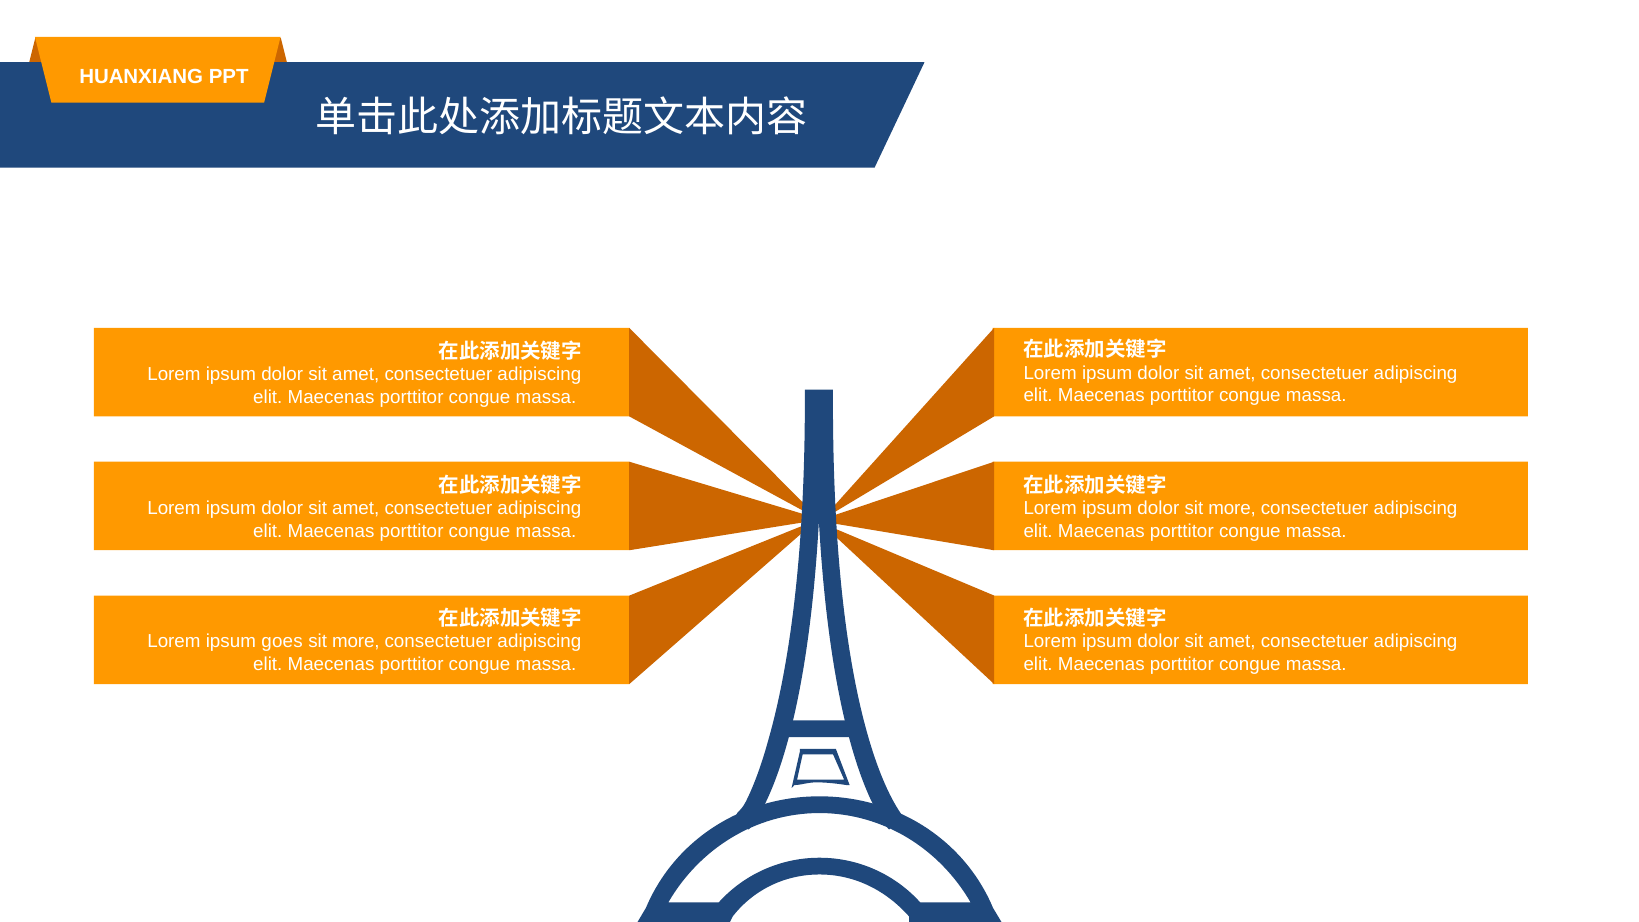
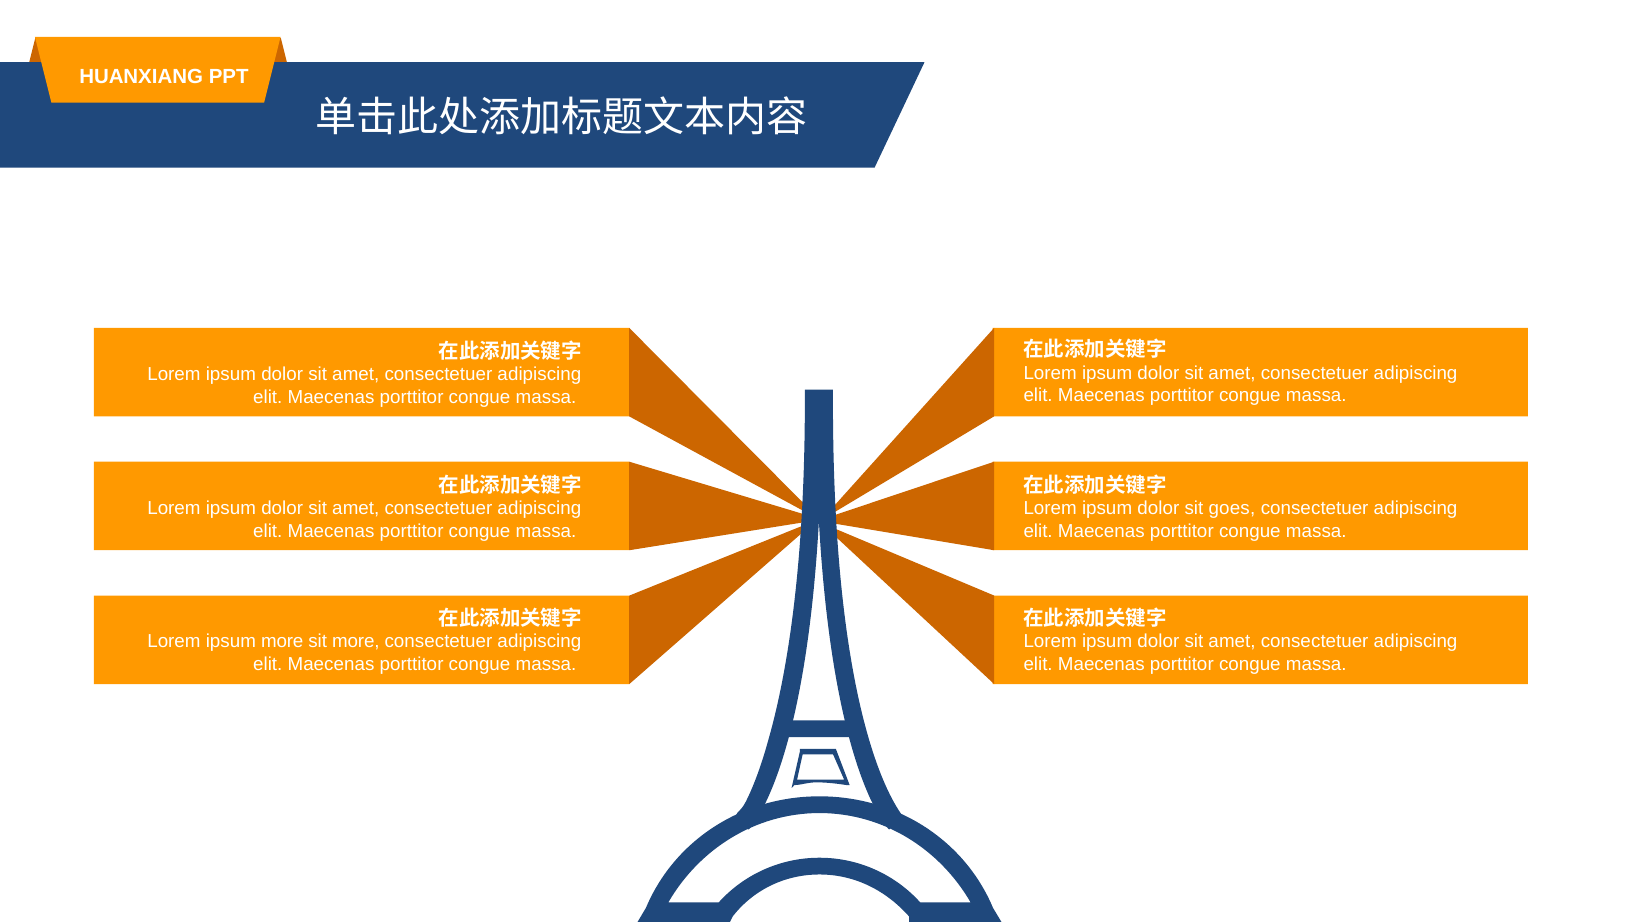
dolor sit more: more -> goes
ipsum goes: goes -> more
